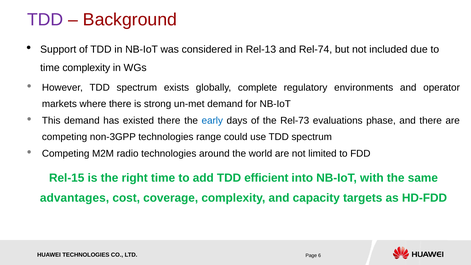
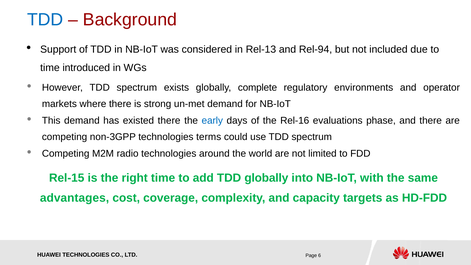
TDD at (45, 20) colour: purple -> blue
Rel-74: Rel-74 -> Rel-94
time complexity: complexity -> introduced
Rel-73: Rel-73 -> Rel-16
range: range -> terms
TDD efficient: efficient -> globally
